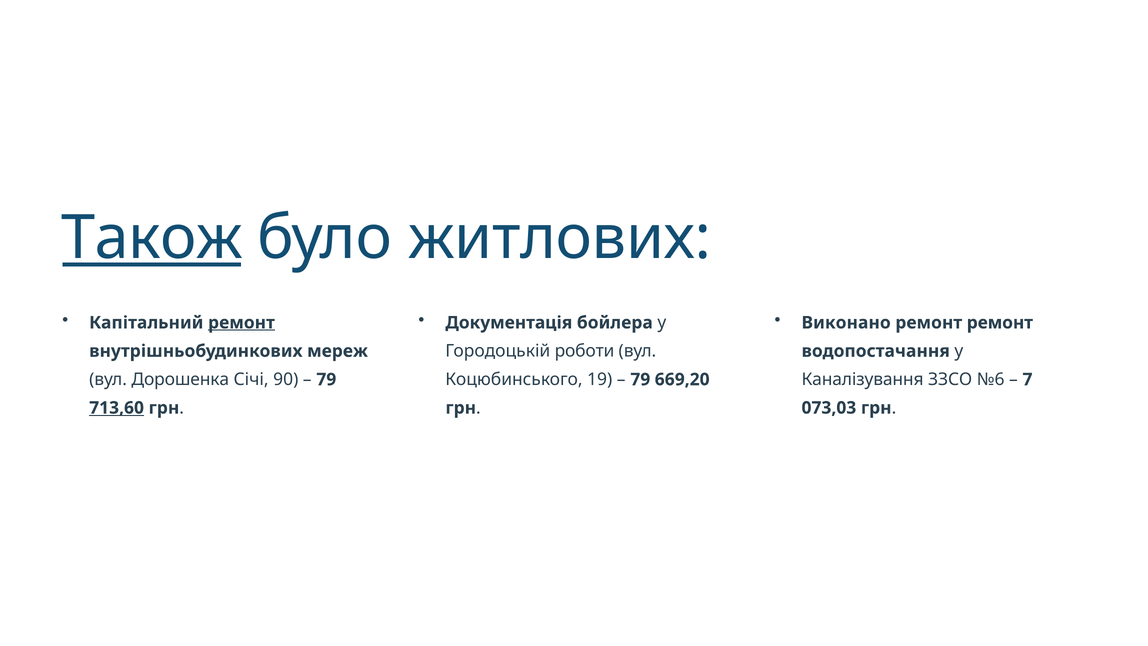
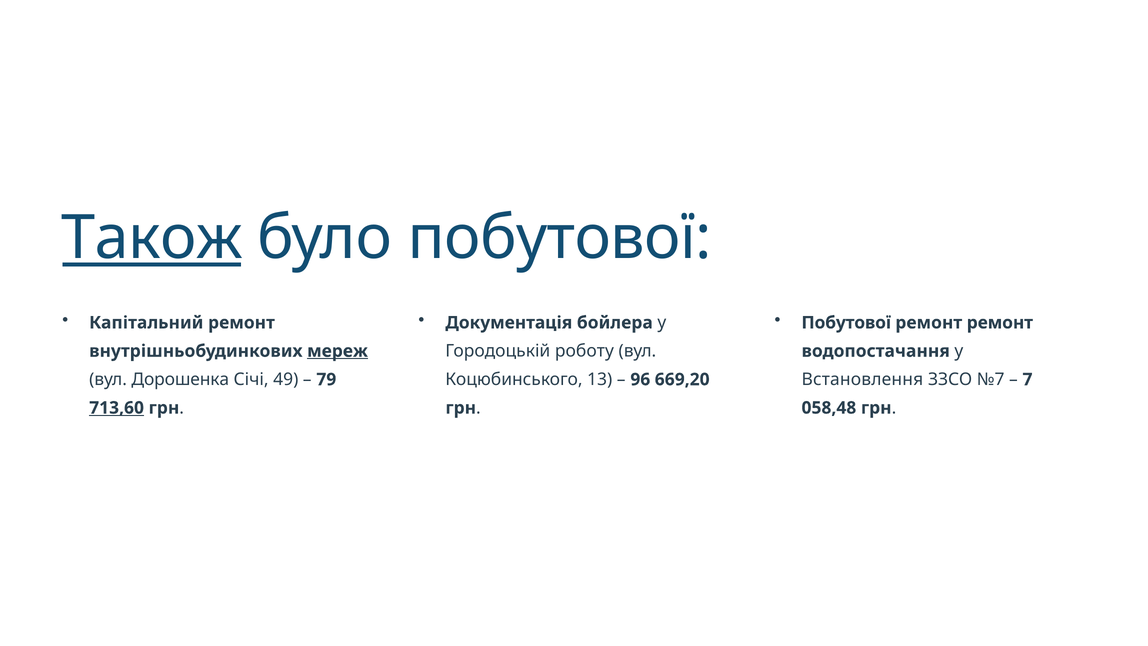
було житлових: житлових -> побутової
ремонт at (241, 323) underline: present -> none
Виконано at (846, 323): Виконано -> Побутової
роботи: роботи -> роботу
мереж underline: none -> present
90: 90 -> 49
19: 19 -> 13
79 at (640, 379): 79 -> 96
Каналізування: Каналізування -> Встановлення
№6: №6 -> №7
073,03: 073,03 -> 058,48
